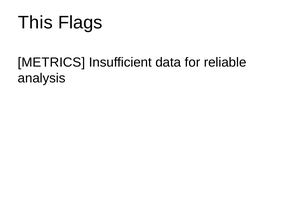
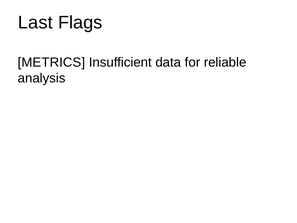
This: This -> Last
